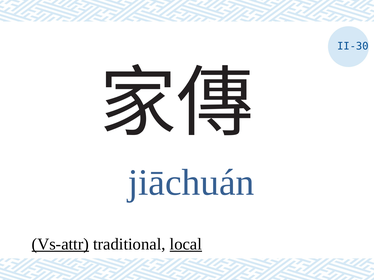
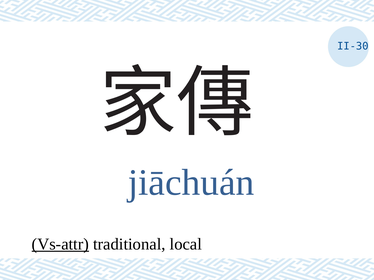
local underline: present -> none
